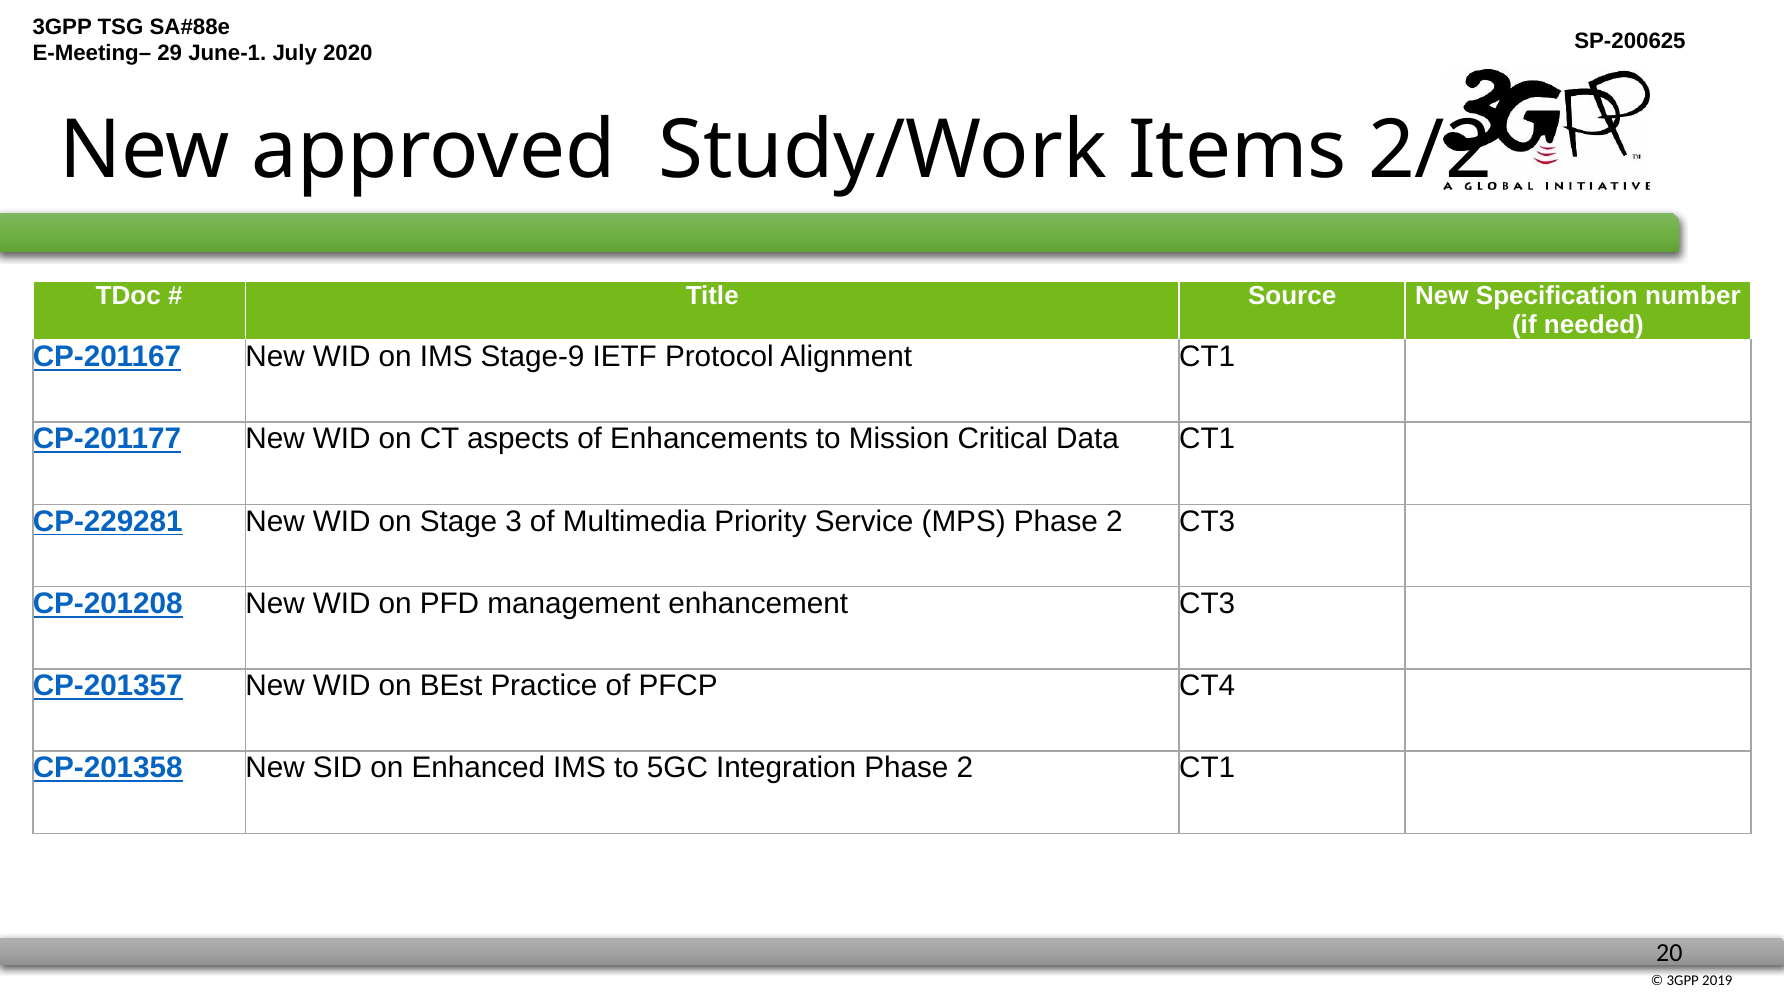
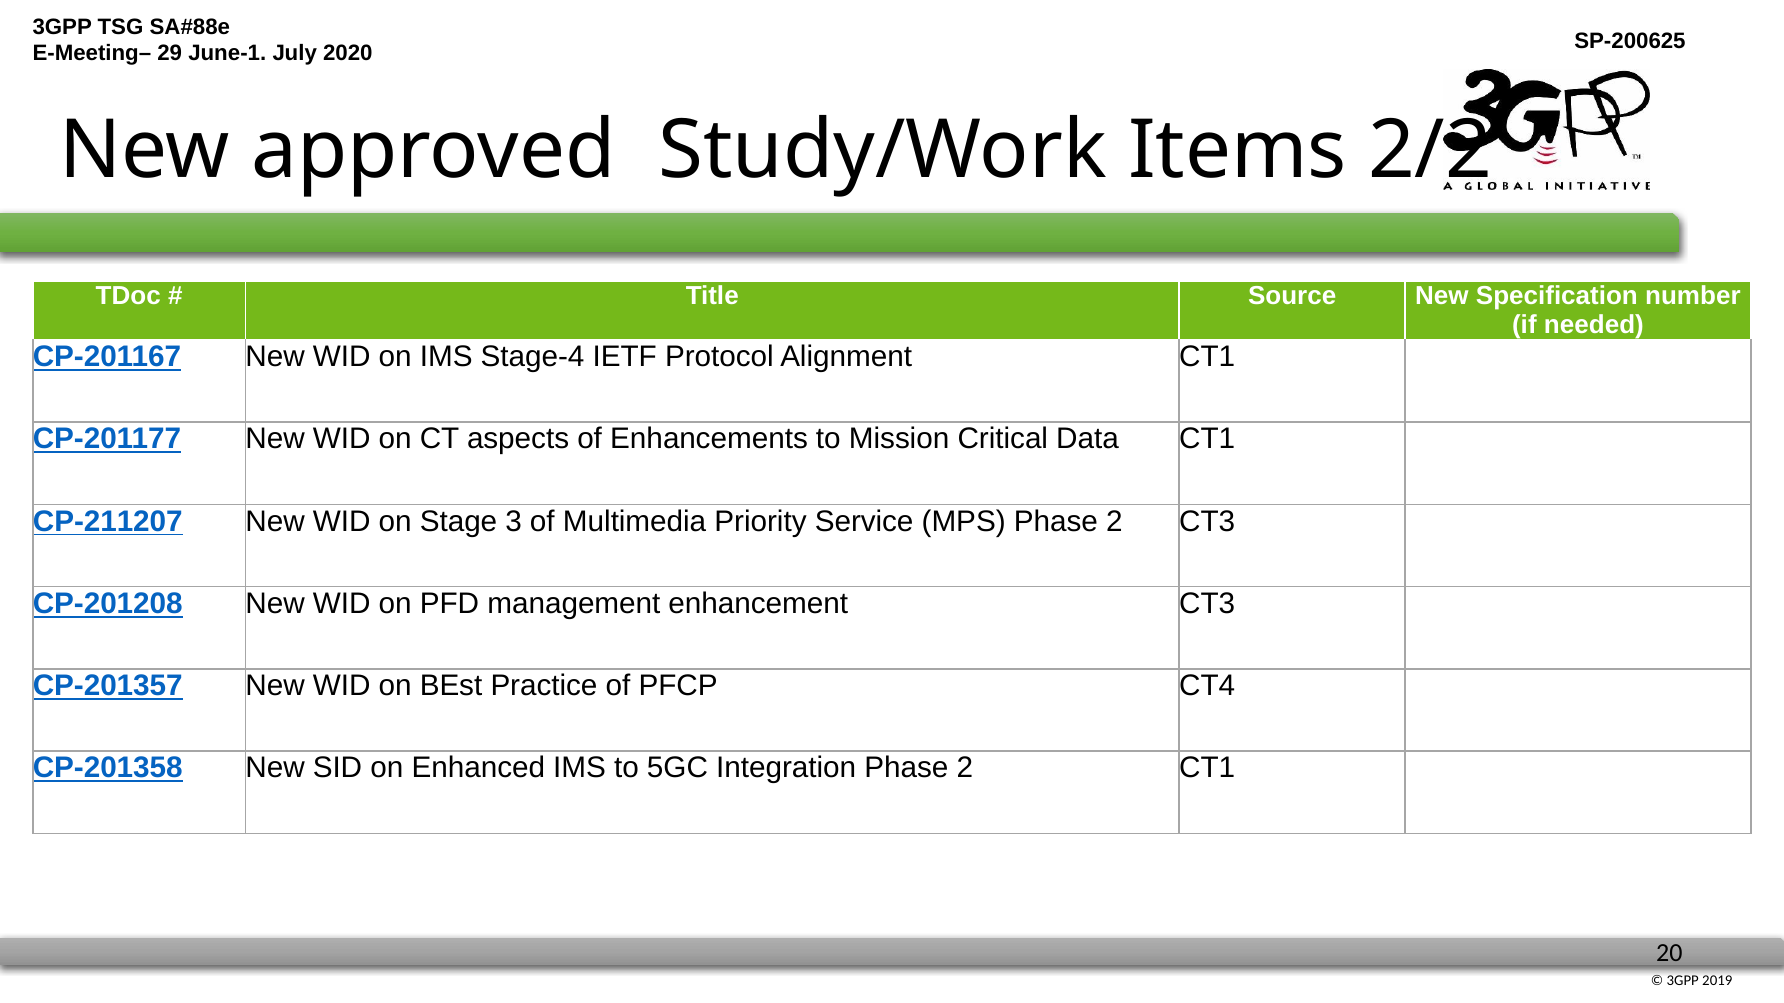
Stage-9: Stage-9 -> Stage-4
CP-229281: CP-229281 -> CP-211207
